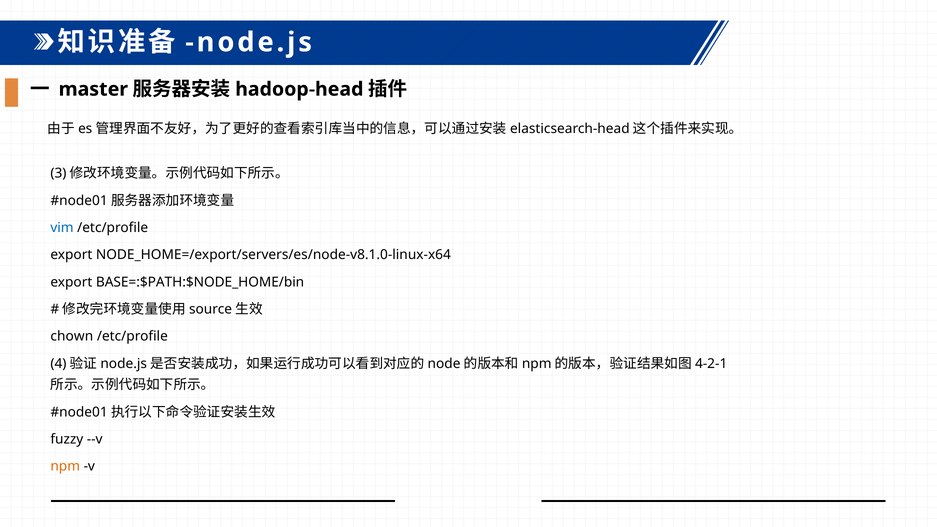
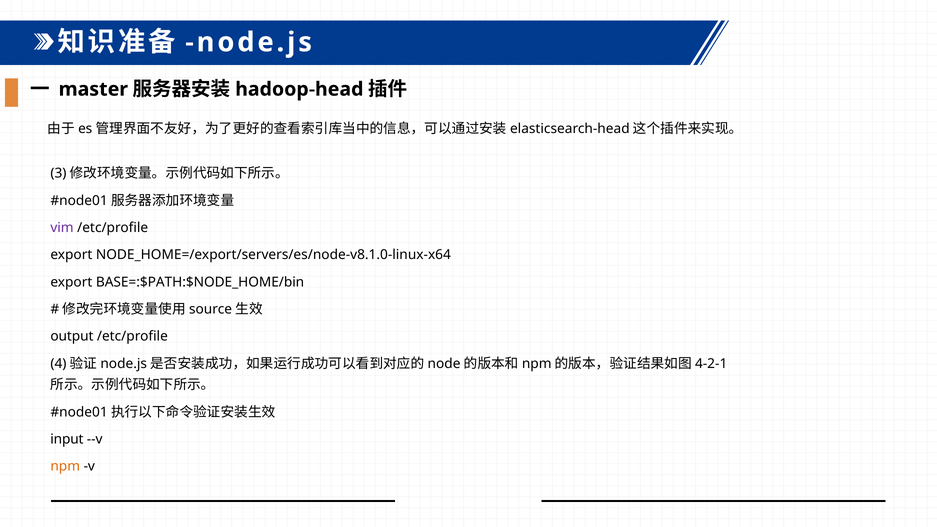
vim colour: blue -> purple
chown: chown -> output
fuzzy: fuzzy -> input
